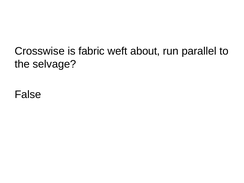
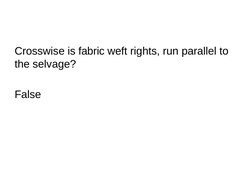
about: about -> rights
